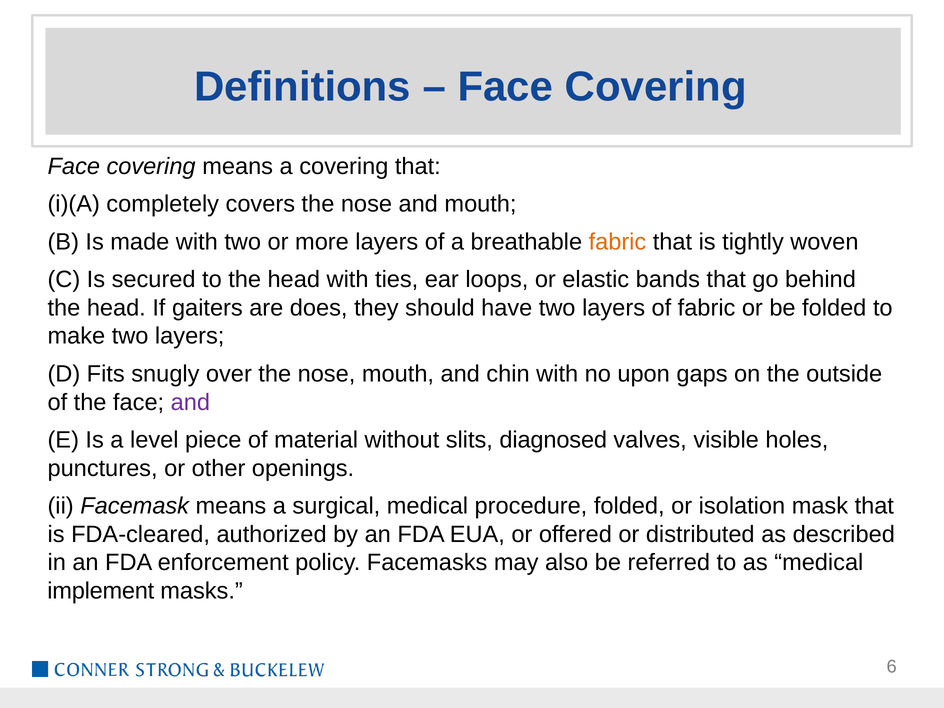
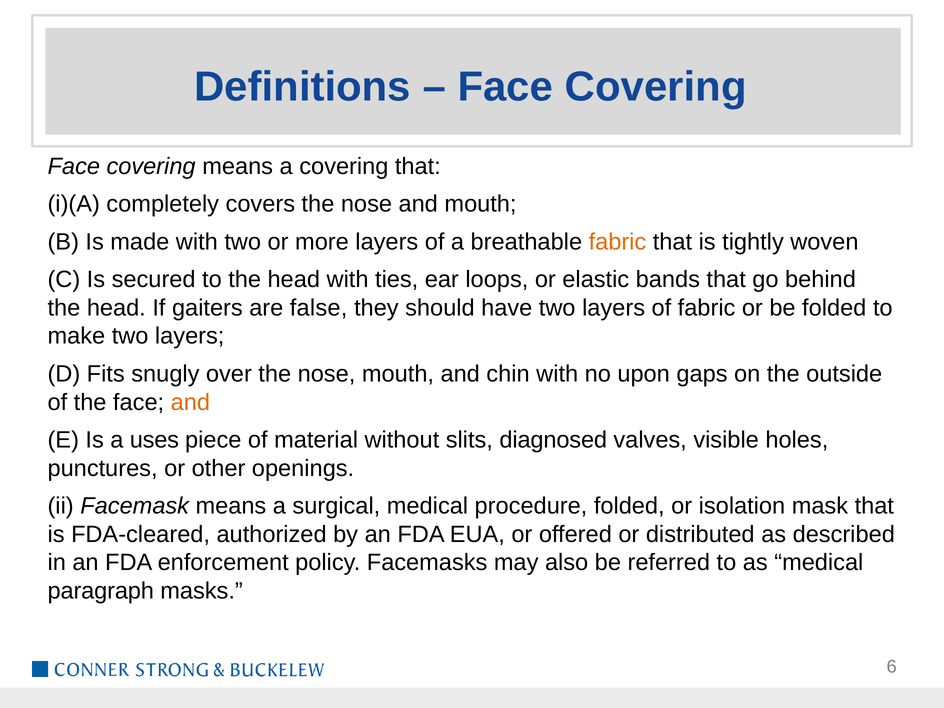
does: does -> false
and at (190, 402) colour: purple -> orange
level: level -> uses
implement: implement -> paragraph
